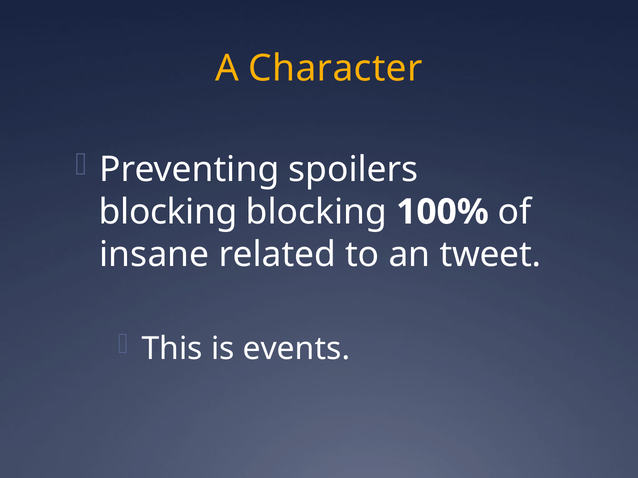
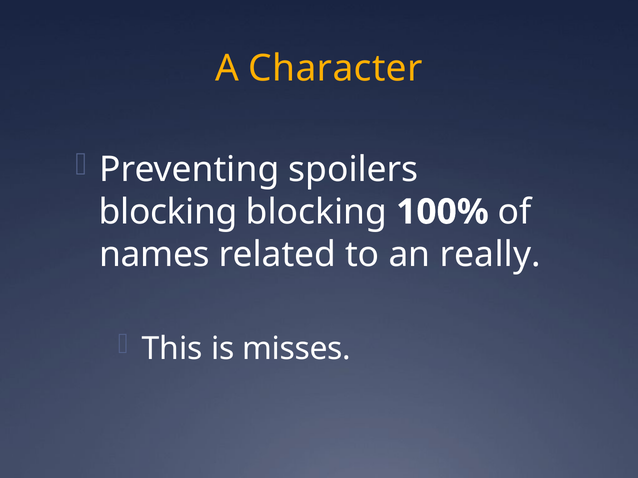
insane: insane -> names
tweet: tweet -> really
events: events -> misses
